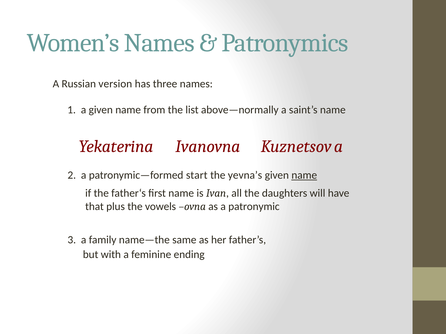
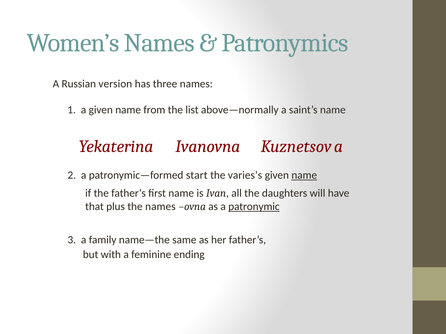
yevna’s: yevna’s -> varies’s
the vowels: vowels -> names
patronymic underline: none -> present
